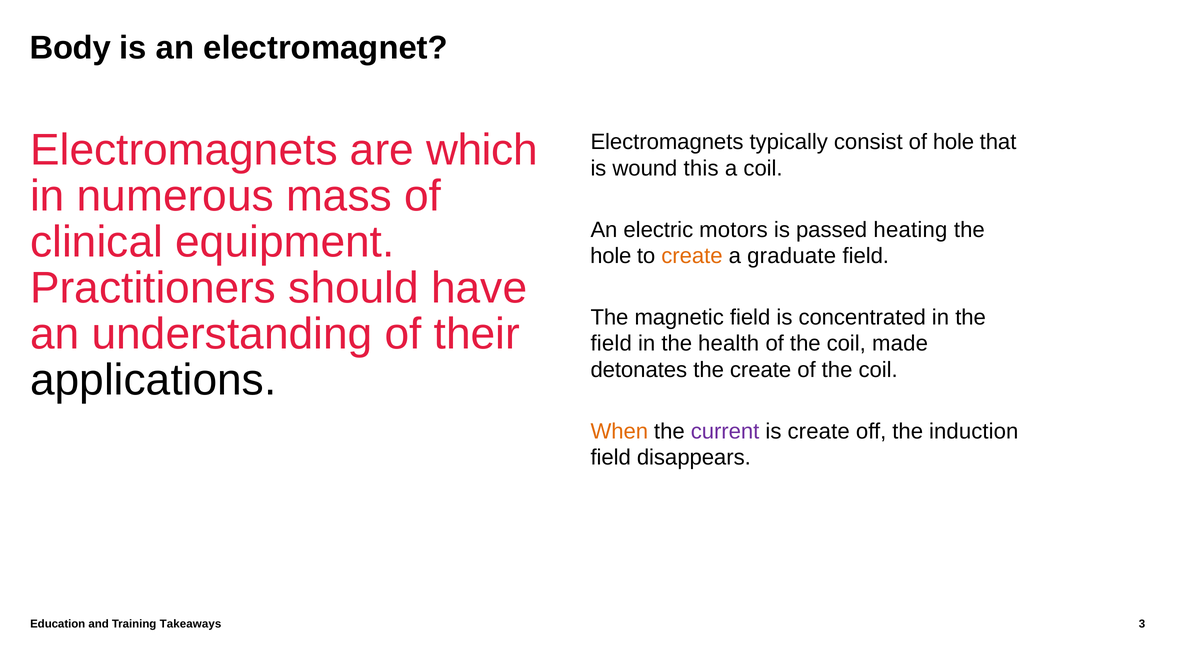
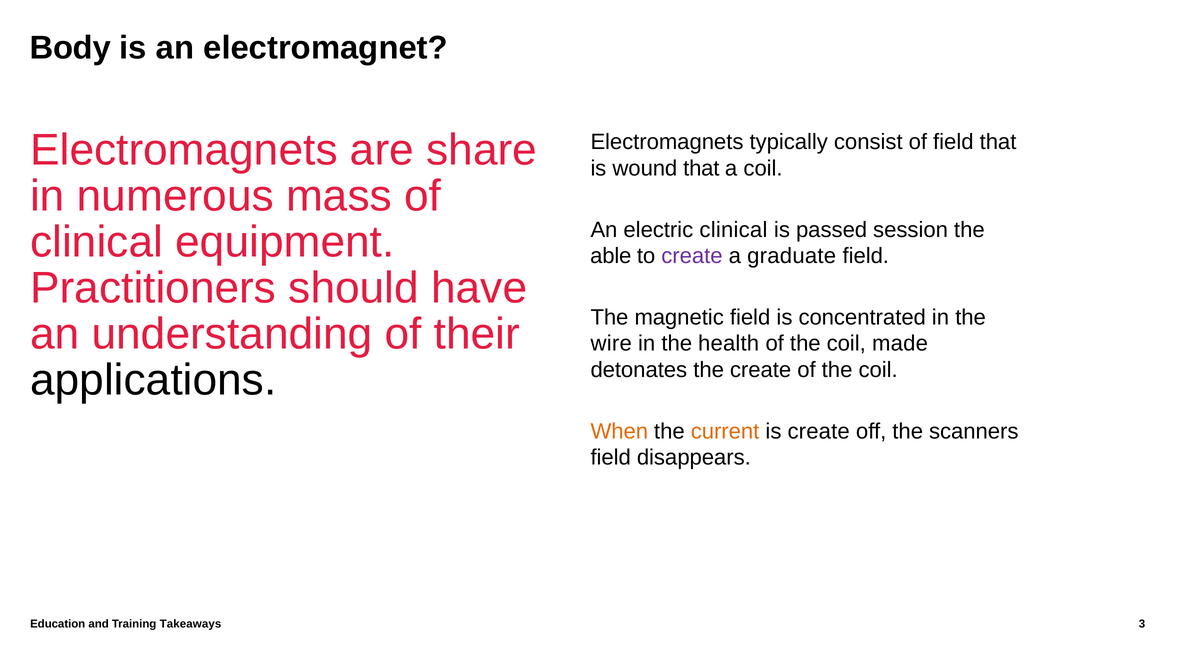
which: which -> share
of hole: hole -> field
wound this: this -> that
electric motors: motors -> clinical
heating: heating -> session
hole at (611, 256): hole -> able
create at (692, 256) colour: orange -> purple
field at (611, 343): field -> wire
current colour: purple -> orange
induction: induction -> scanners
